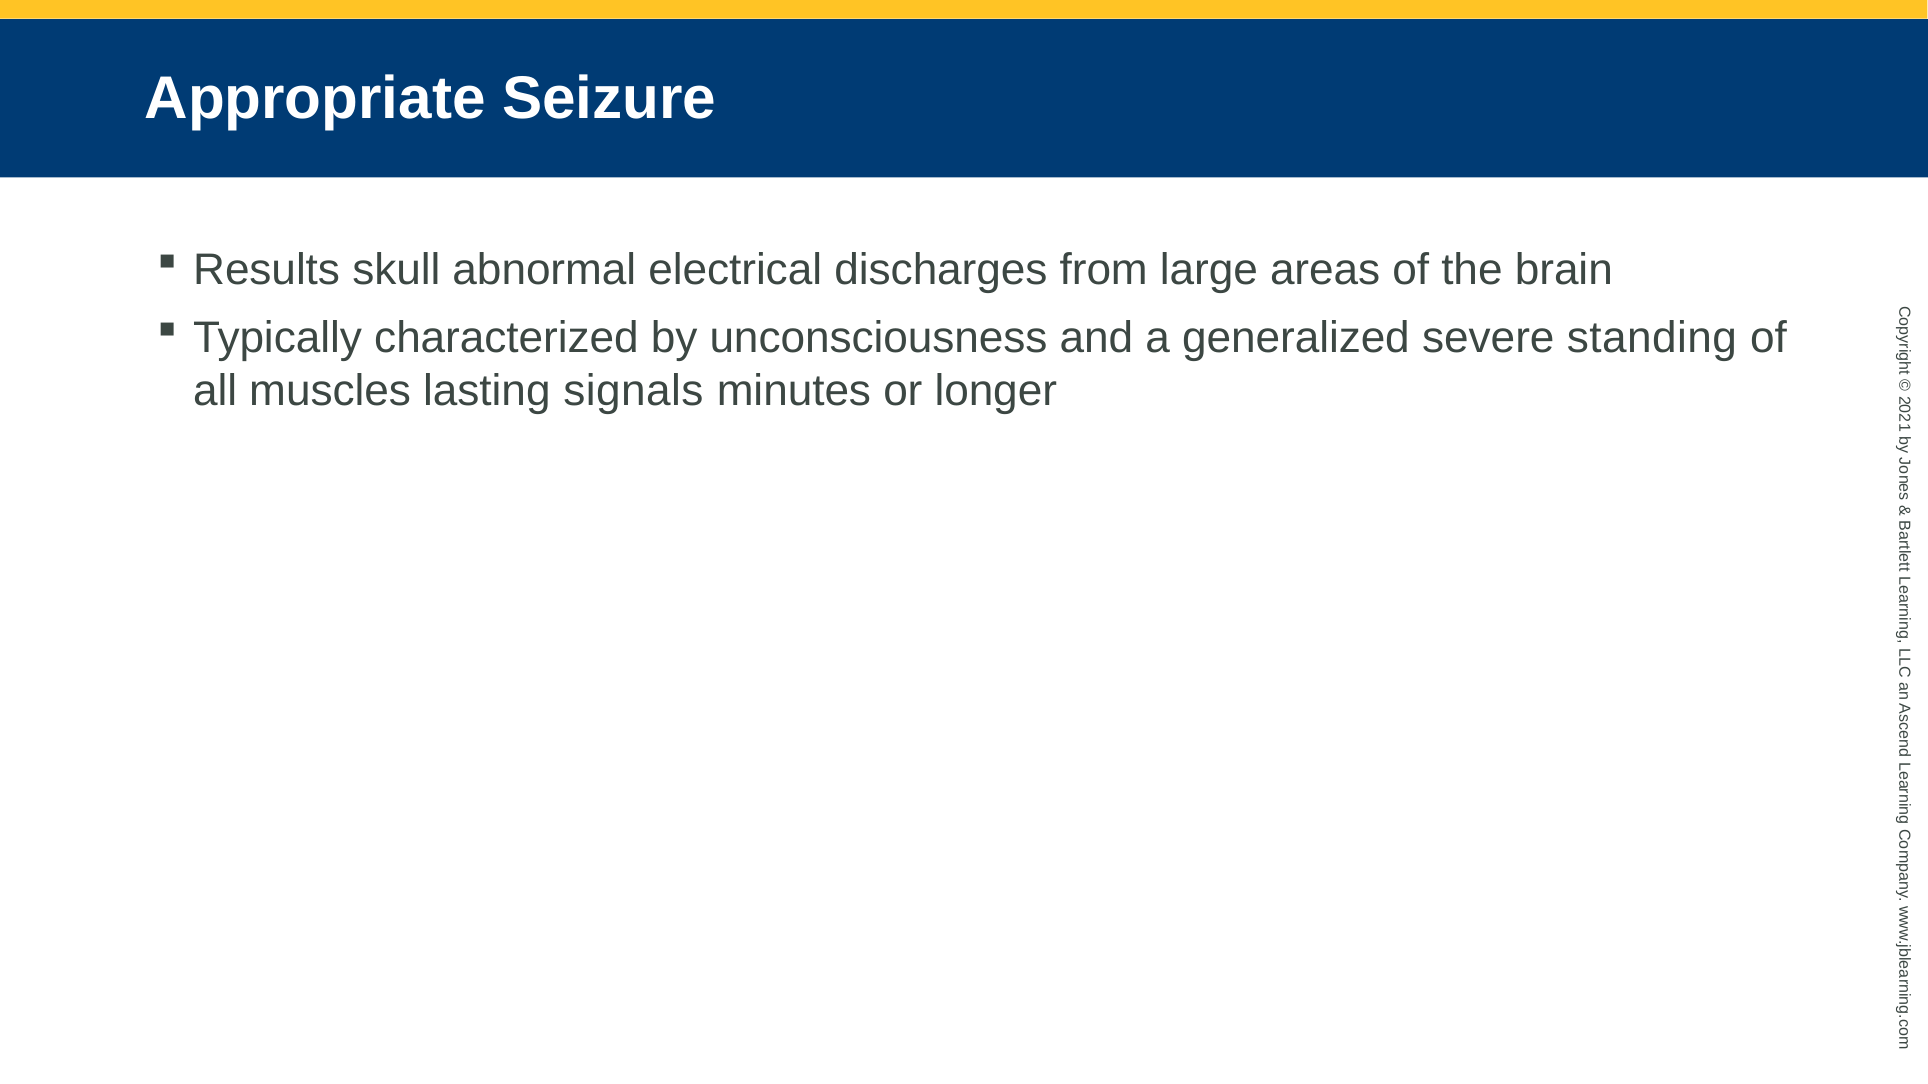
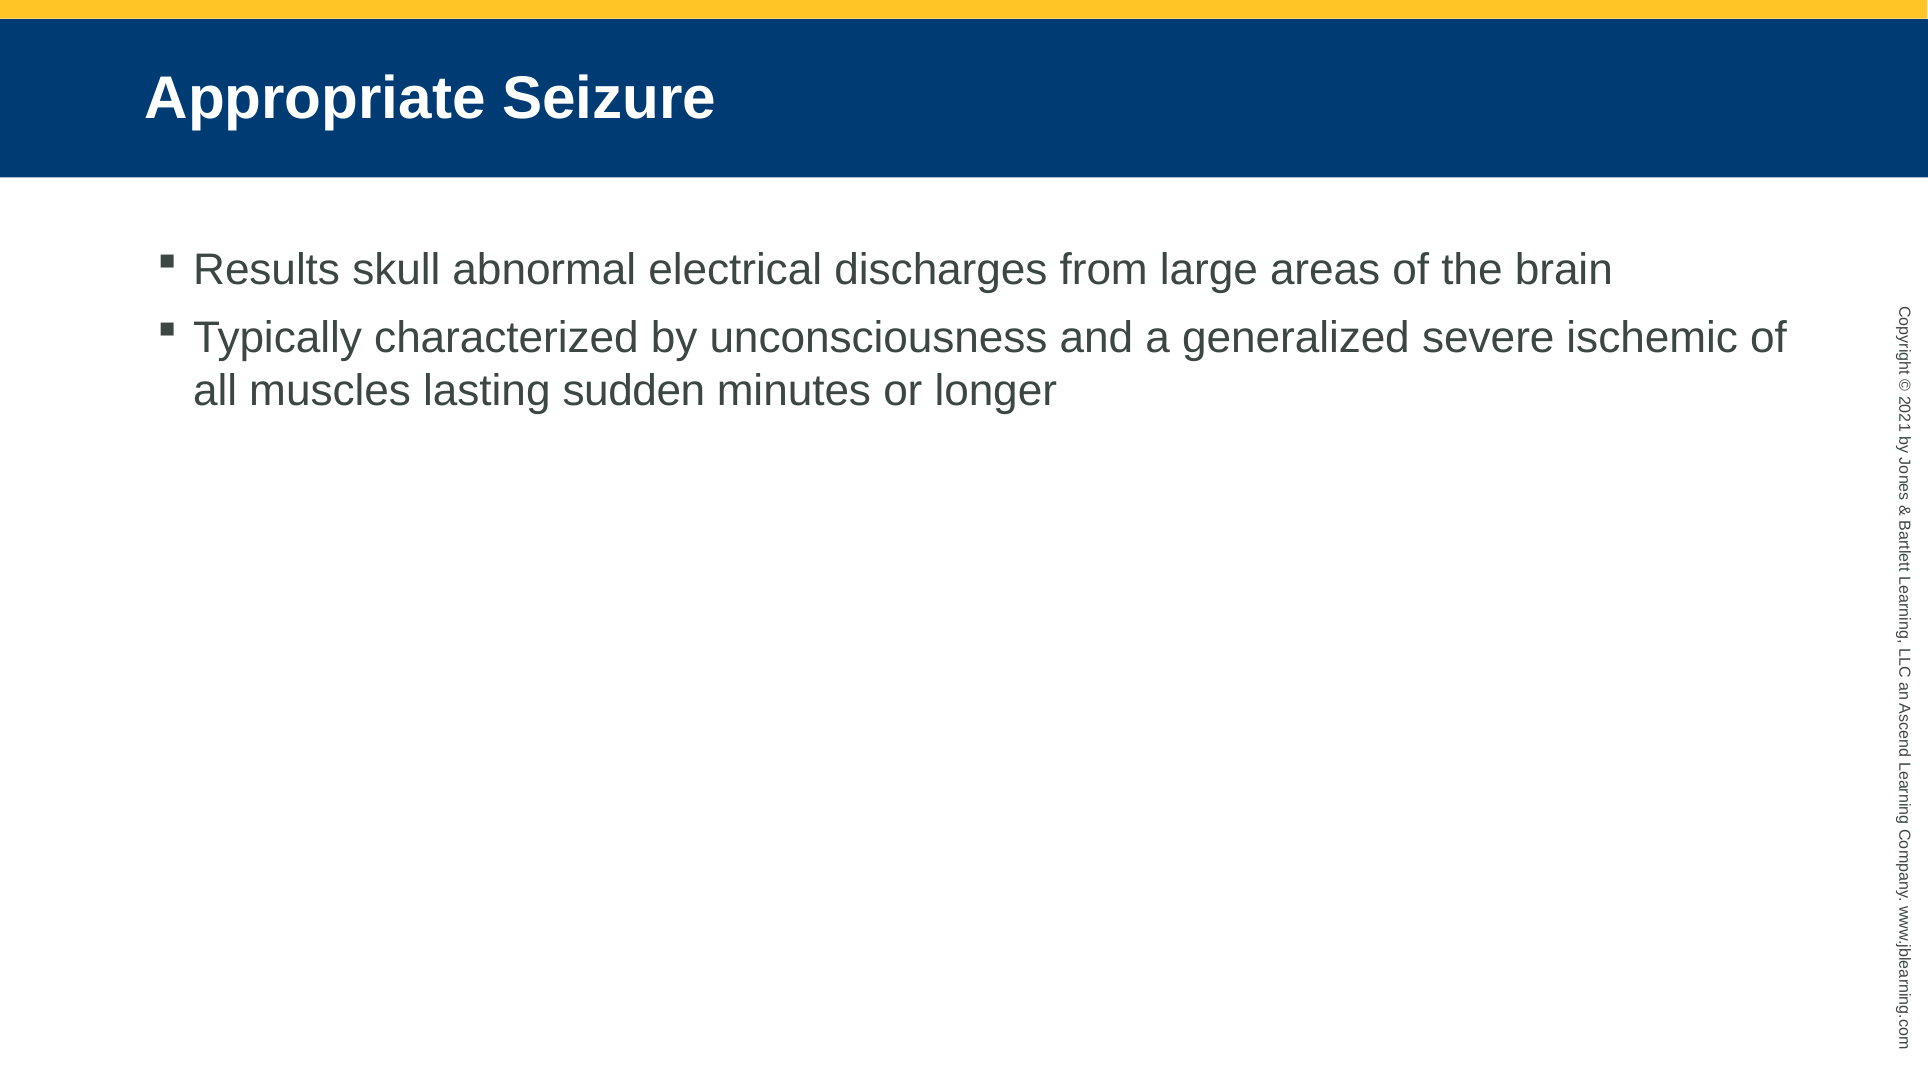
standing: standing -> ischemic
signals: signals -> sudden
